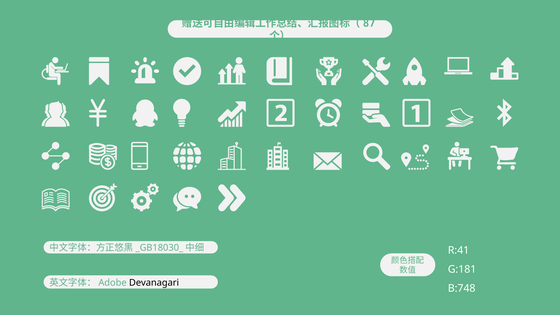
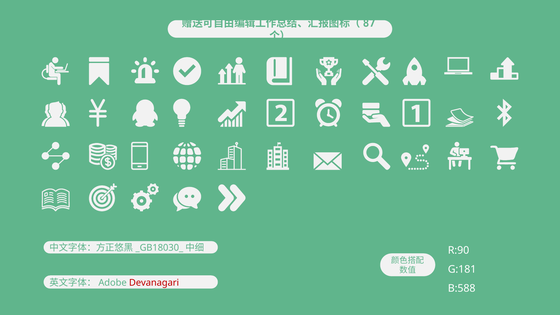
R:41: R:41 -> R:90
Devanagari colour: black -> red
B:748: B:748 -> B:588
